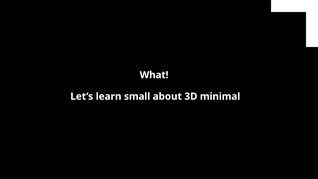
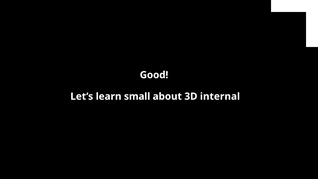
What: What -> Good
minimal: minimal -> internal
